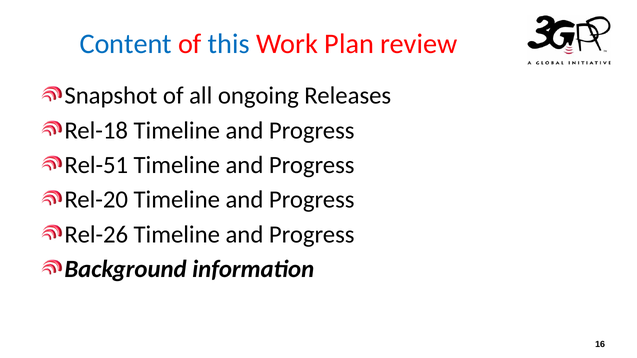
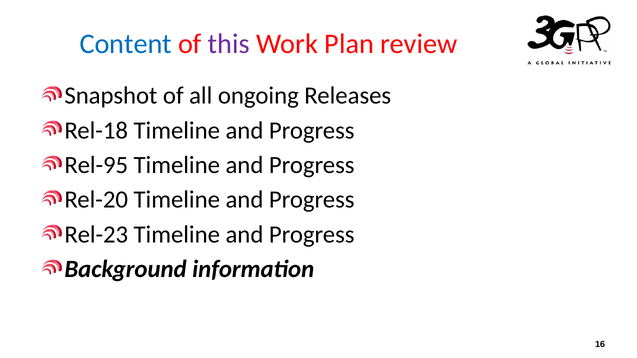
this colour: blue -> purple
Rel-51: Rel-51 -> Rel-95
Rel-26: Rel-26 -> Rel-23
